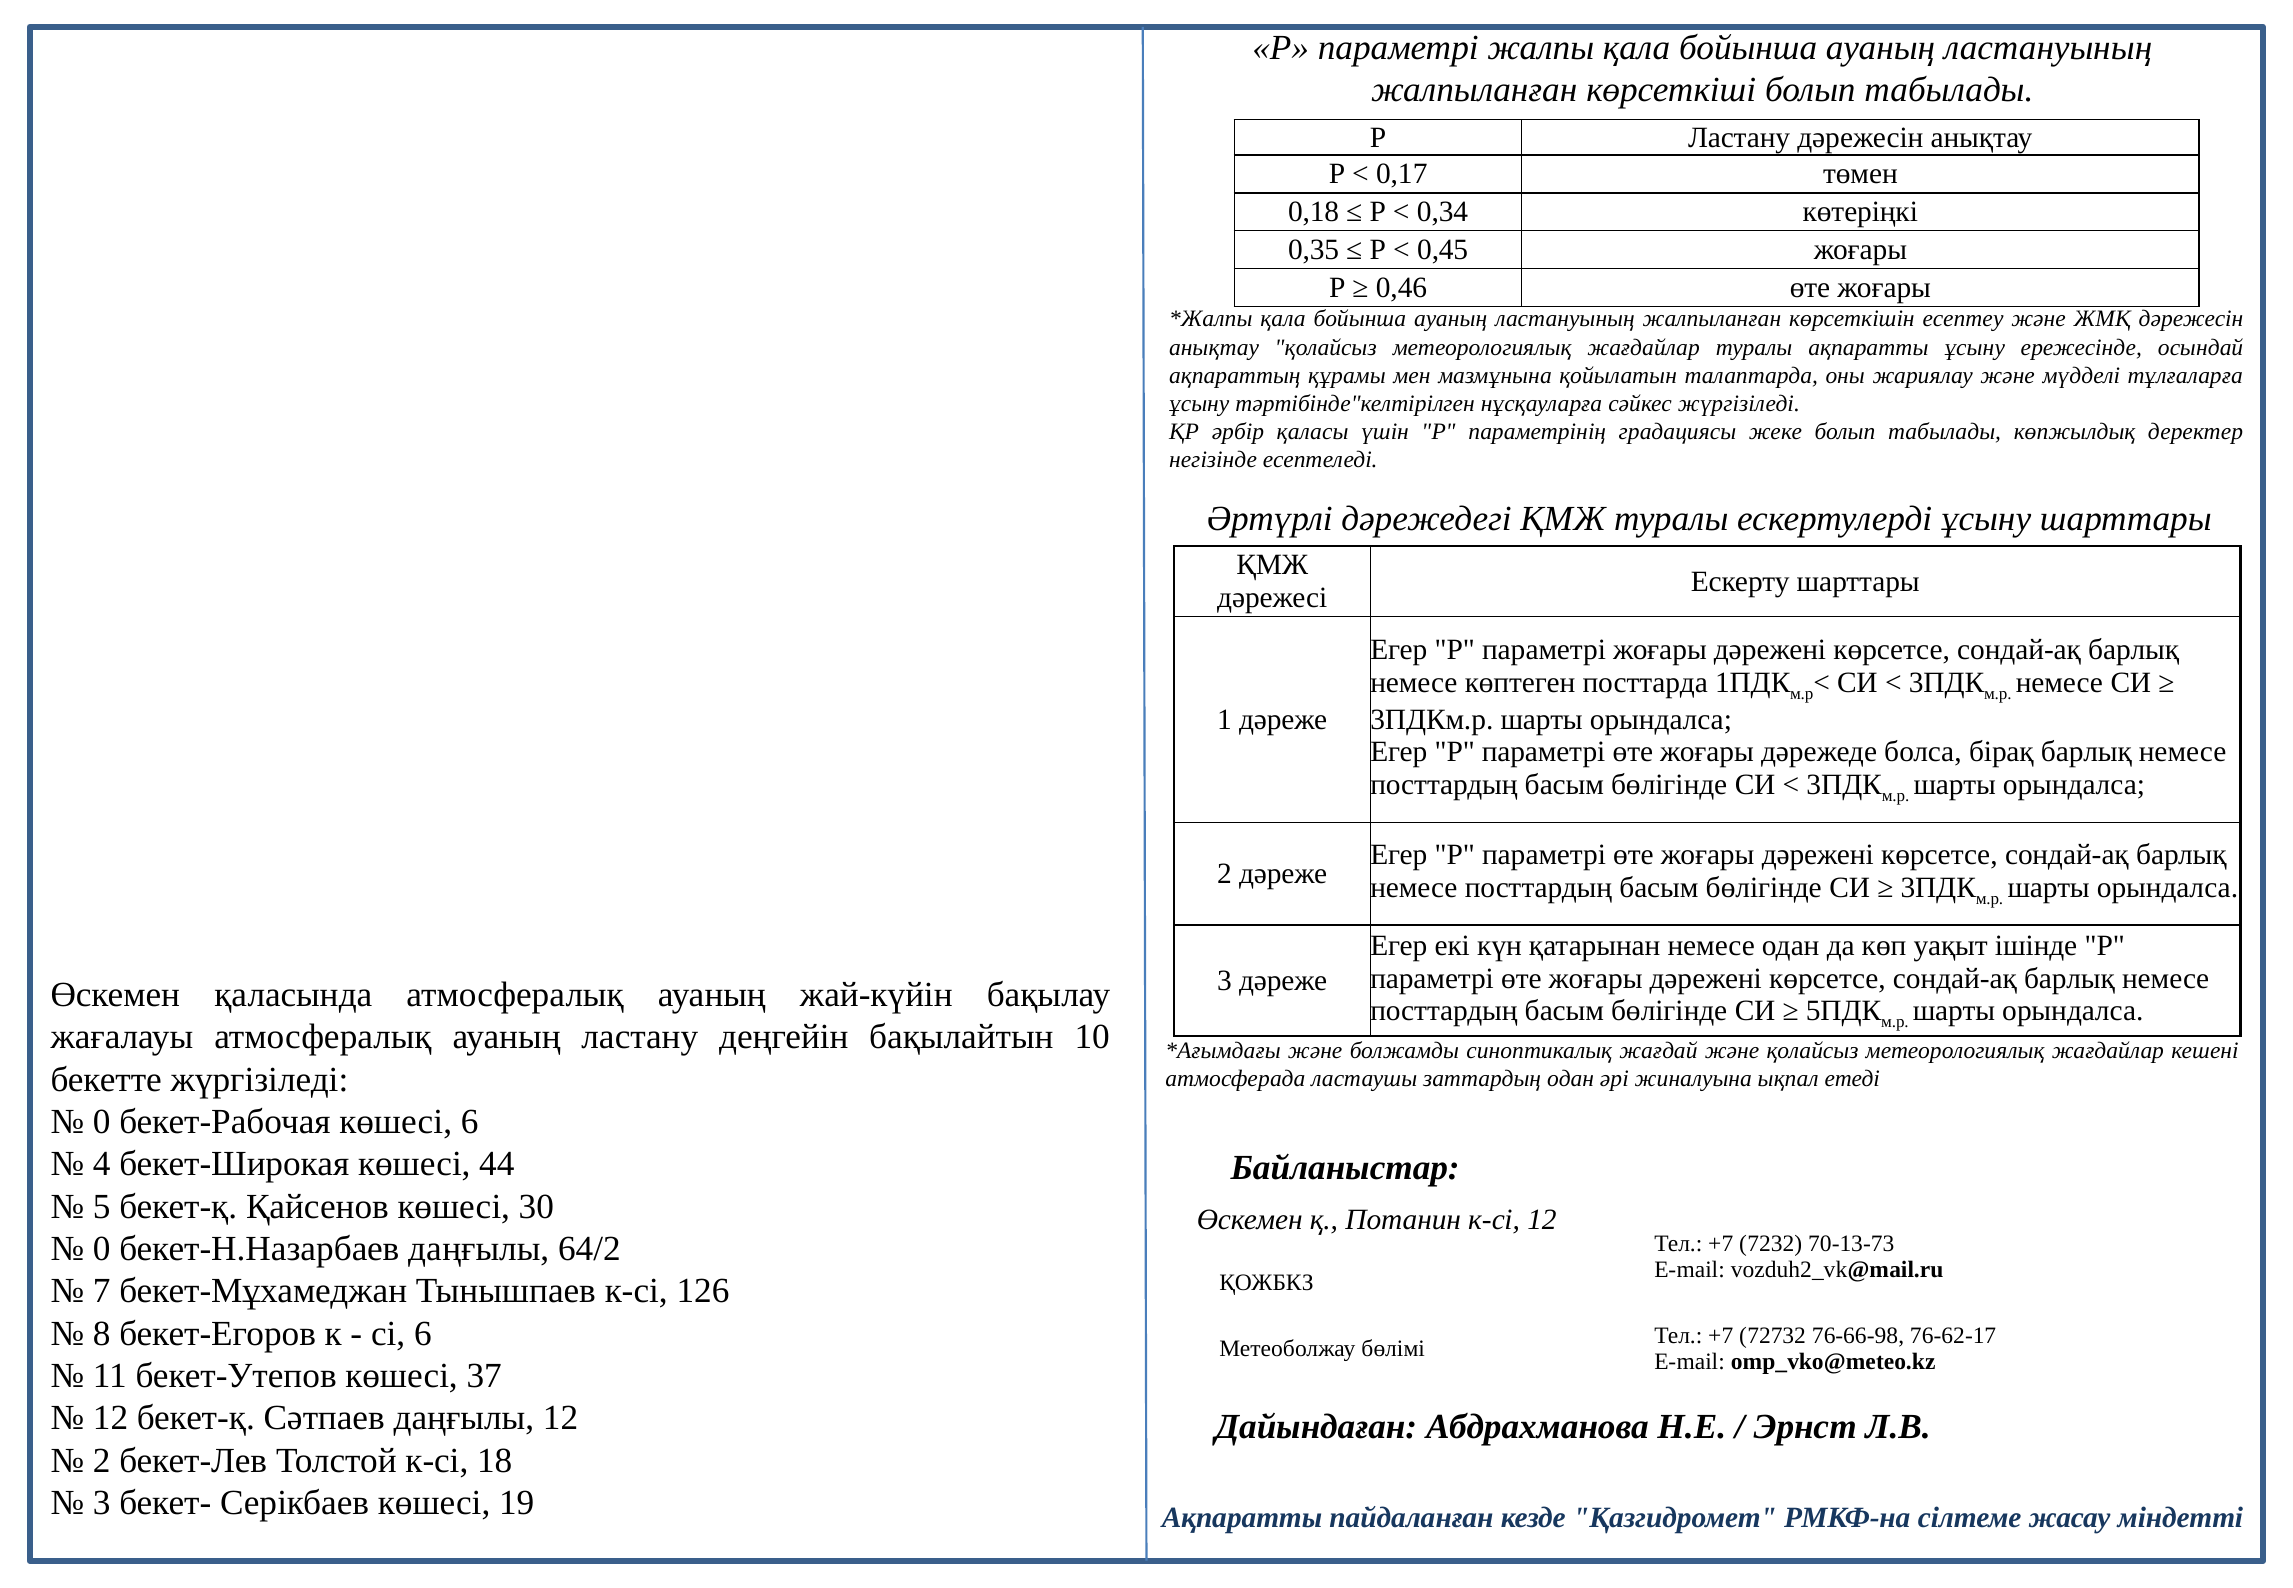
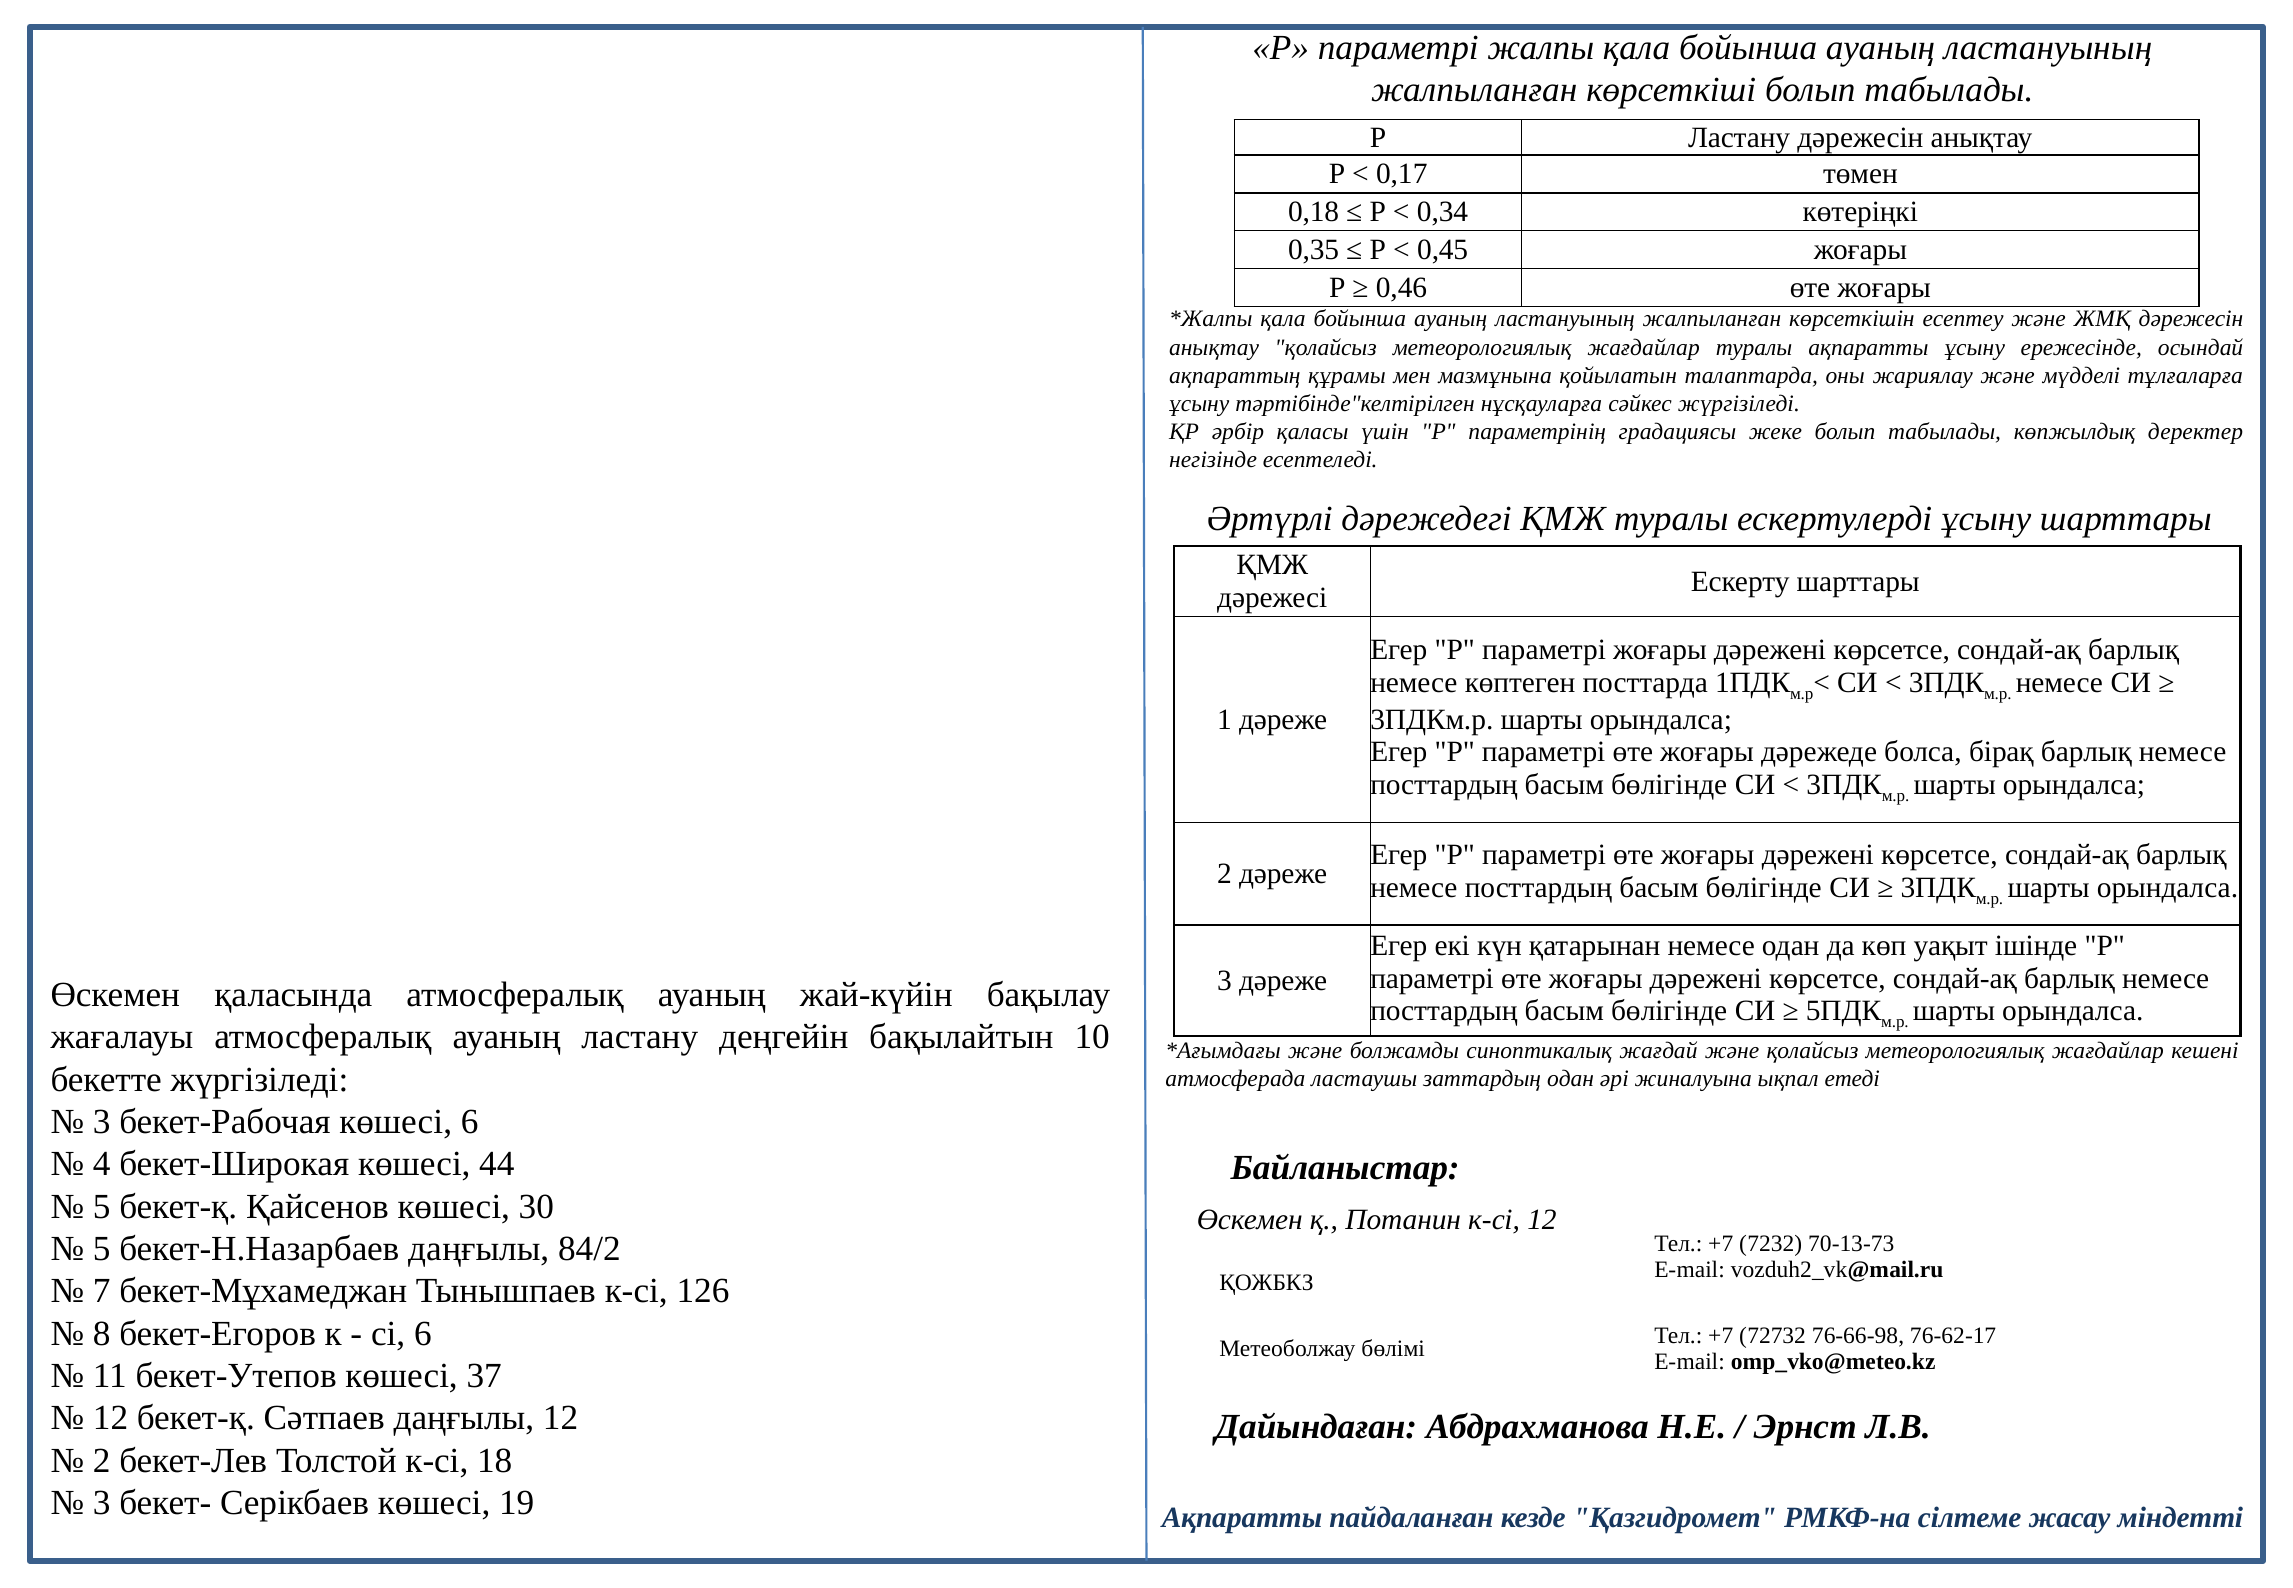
0 at (102, 1121): 0 -> 3
0 at (102, 1248): 0 -> 5
64/2: 64/2 -> 84/2
